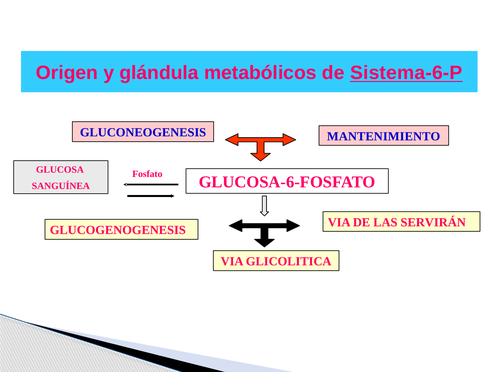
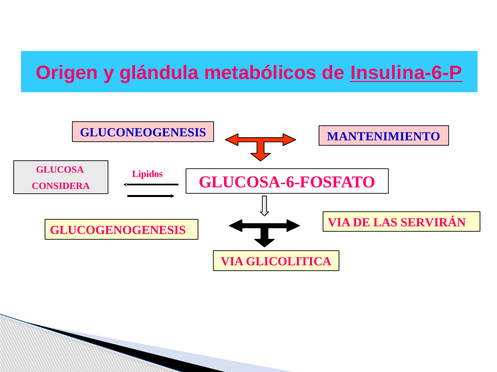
Sistema-6-P: Sistema-6-P -> Insulina-6-P
Fosfato: Fosfato -> Lipidos
SANGUÍNEA: SANGUÍNEA -> CONSIDERA
